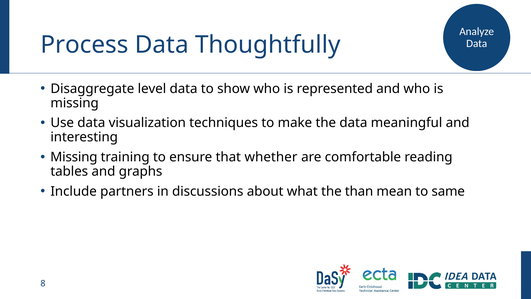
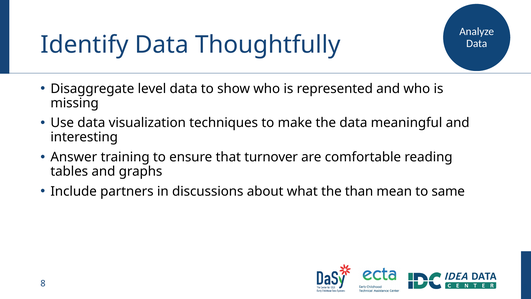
Process: Process -> Identify
Missing at (74, 157): Missing -> Answer
whether: whether -> turnover
